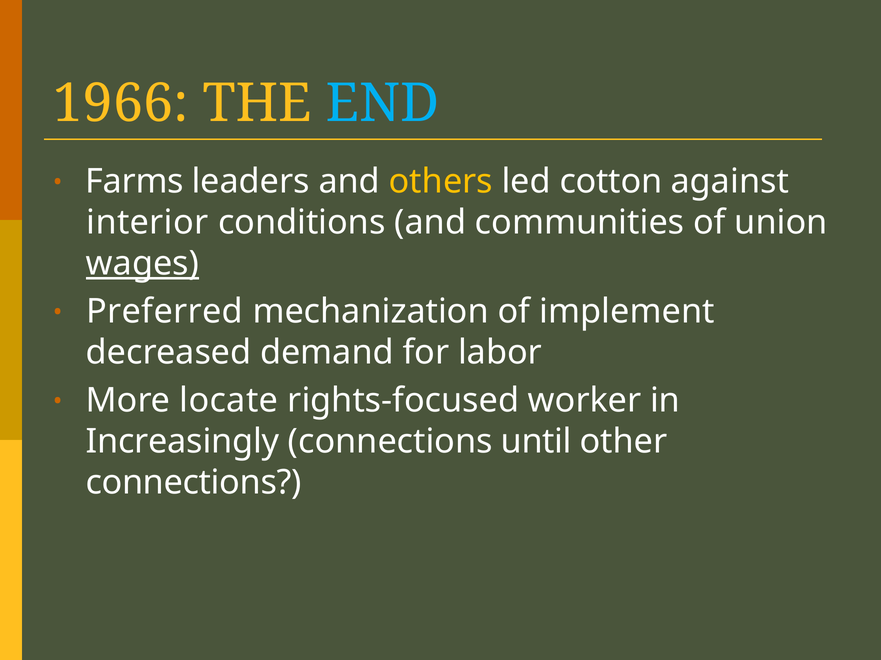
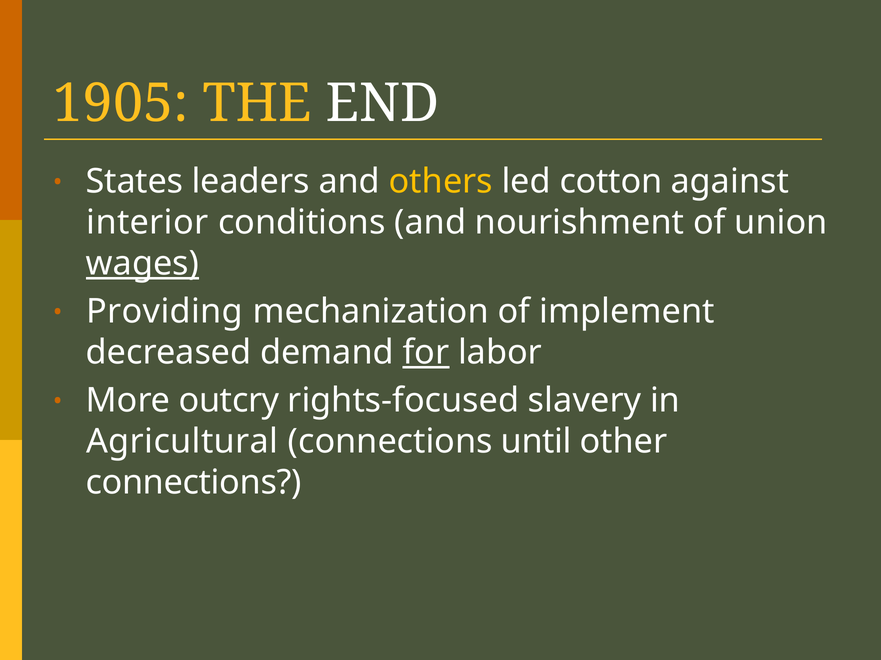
1966: 1966 -> 1905
END colour: light blue -> white
Farms: Farms -> States
communities: communities -> nourishment
Preferred: Preferred -> Providing
for underline: none -> present
locate: locate -> outcry
worker: worker -> slavery
Increasingly: Increasingly -> Agricultural
